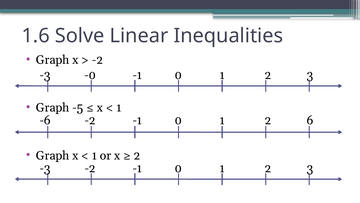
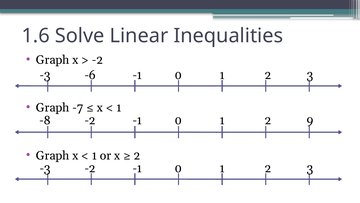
-0: -0 -> -6
-5: -5 -> -7
-6: -6 -> -8
6: 6 -> 9
